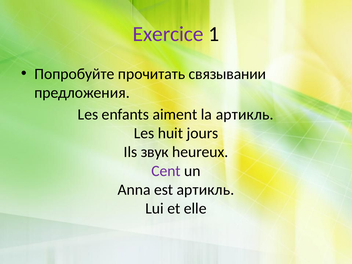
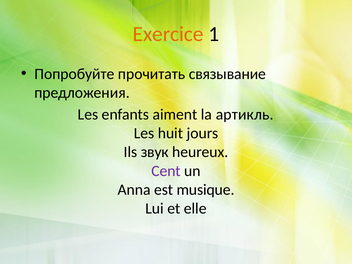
Exercice colour: purple -> orange
связывании: связывании -> связывание
est артикль: артикль -> musique
